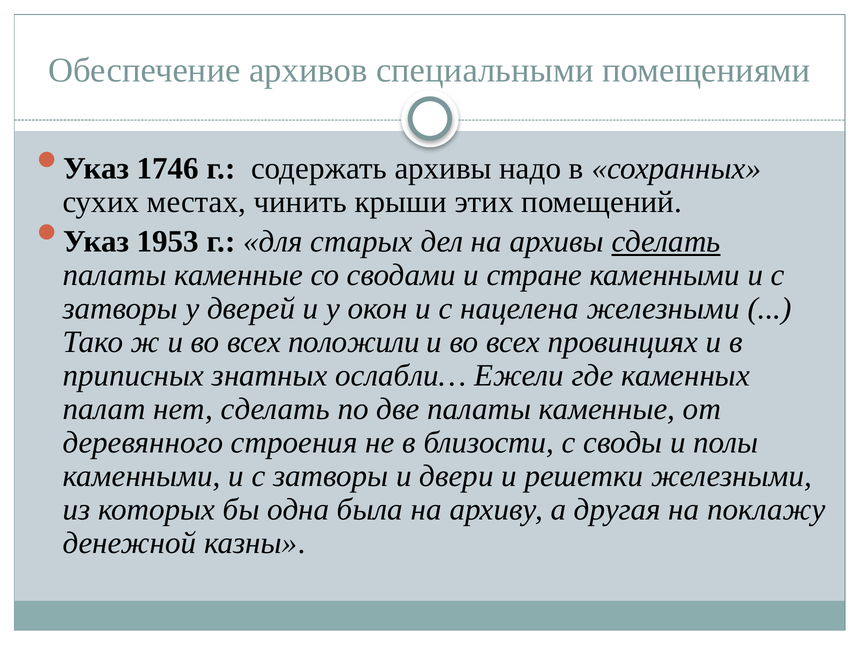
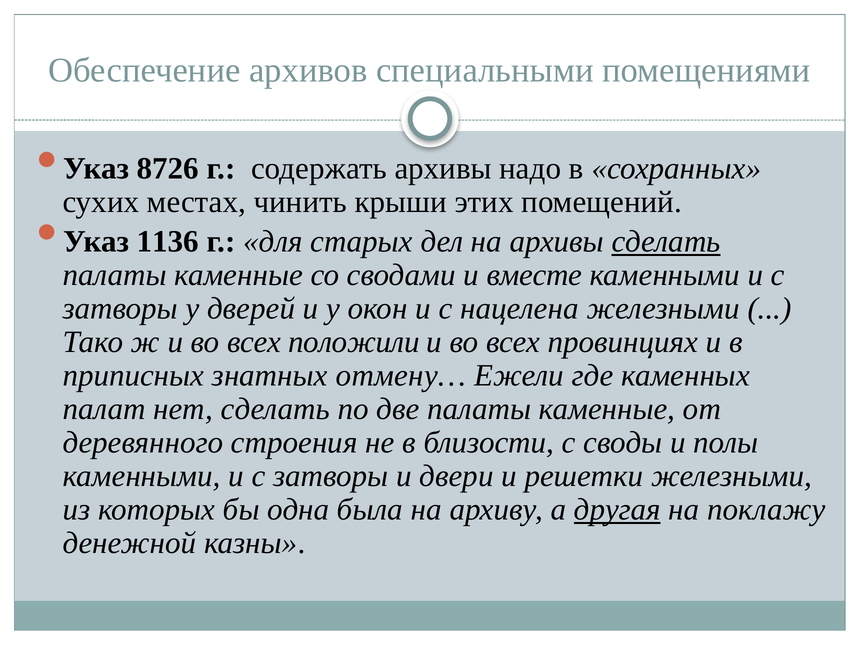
1746: 1746 -> 8726
1953: 1953 -> 1136
стране: стране -> вместе
ослабли…: ослабли… -> отмену…
другая underline: none -> present
